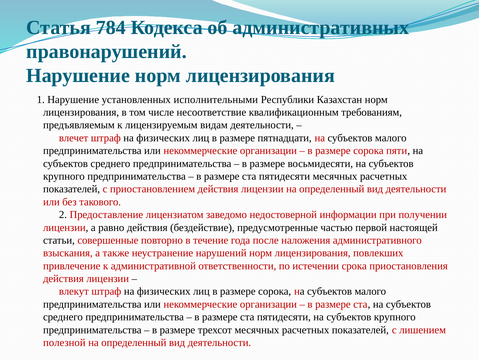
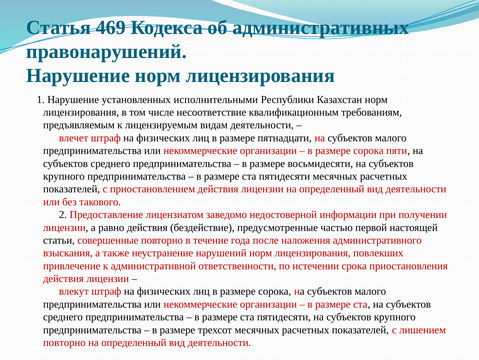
784: 784 -> 469
полезной at (64, 342): полезной -> повторно
